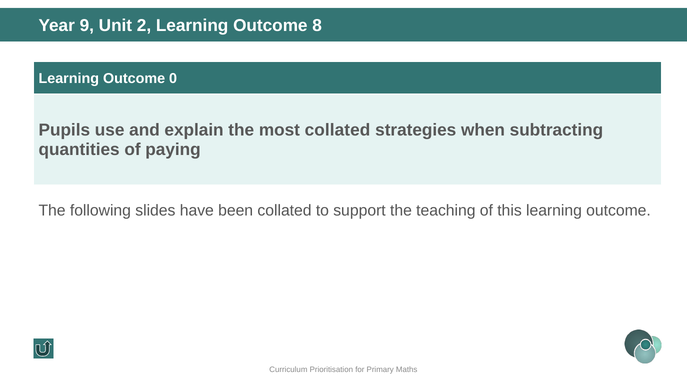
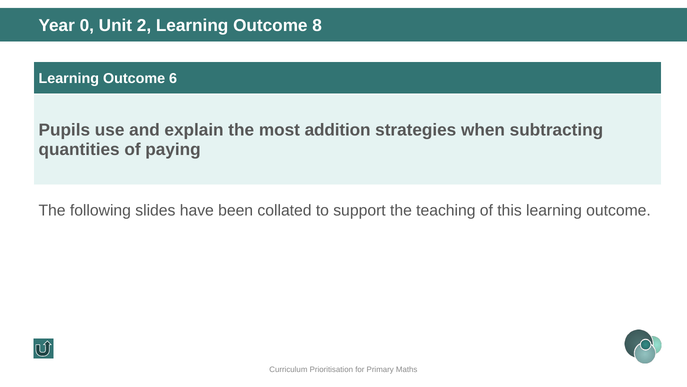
9: 9 -> 0
0: 0 -> 6
most collated: collated -> addition
